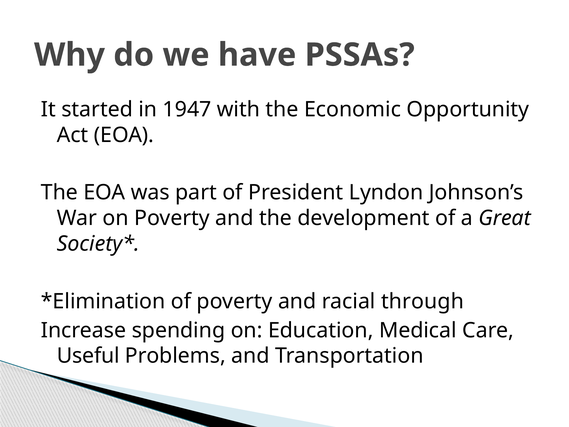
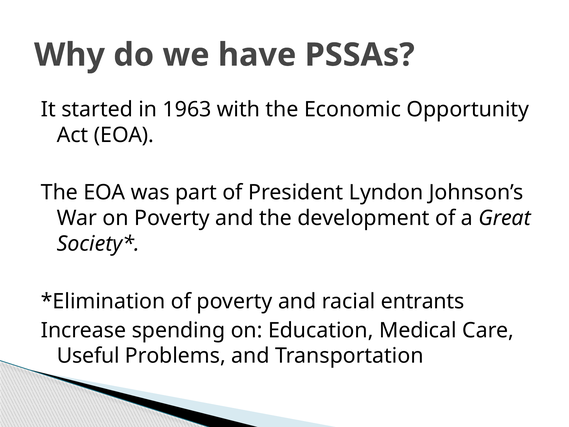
1947: 1947 -> 1963
through: through -> entrants
